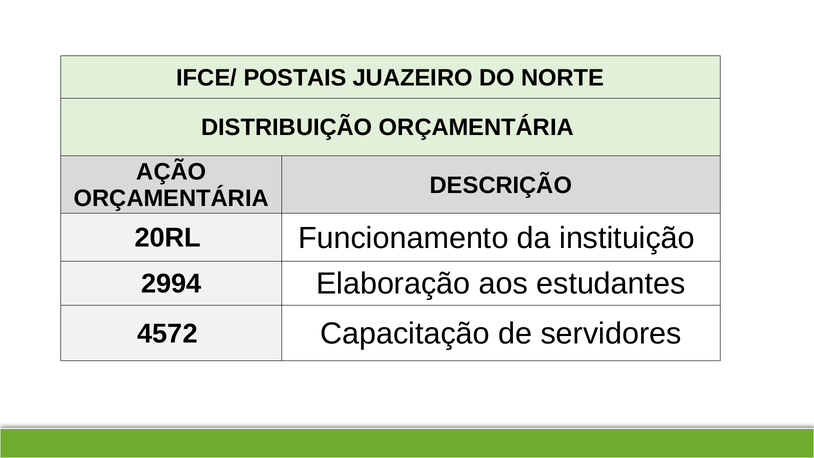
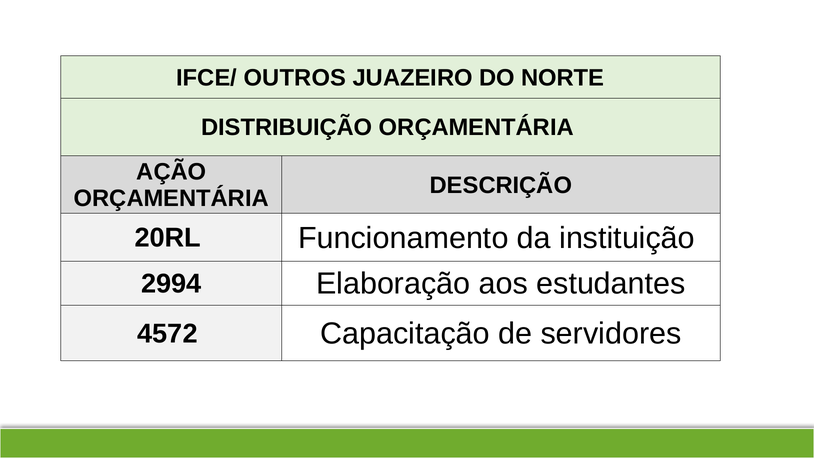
POSTAIS: POSTAIS -> OUTROS
